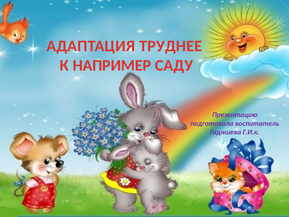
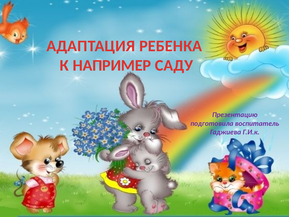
ТРУДНЕЕ: ТРУДНЕЕ -> РЕБЕНКА
